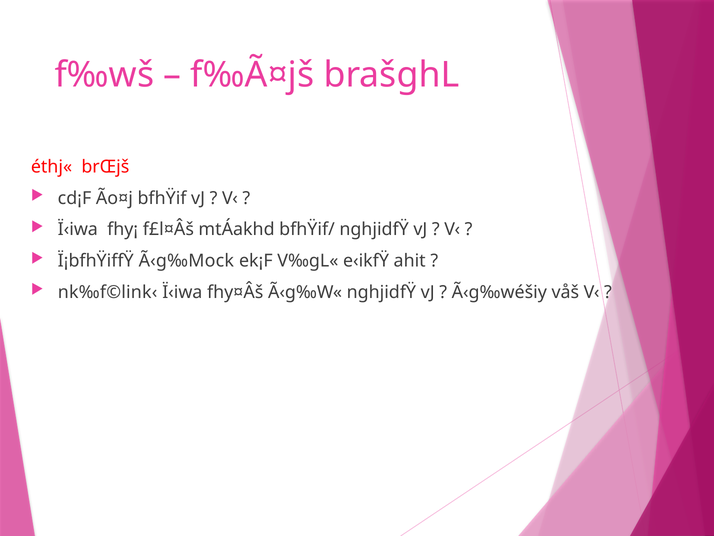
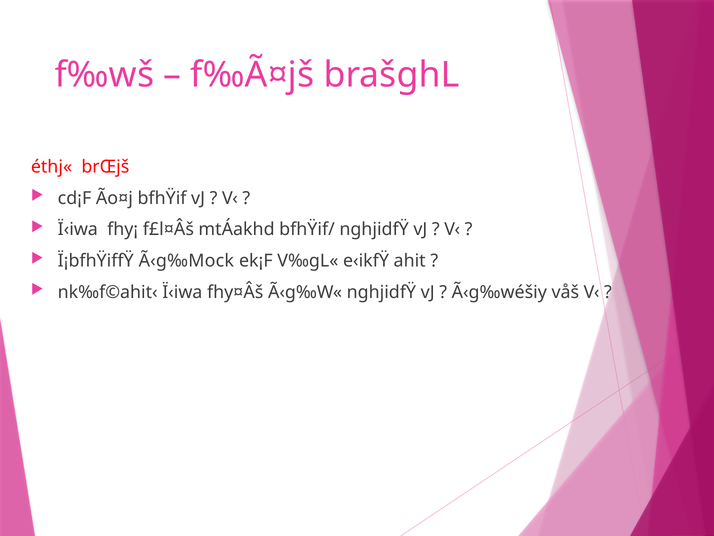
nk‰f©link‹: nk‰f©link‹ -> nk‰f©ahit‹
